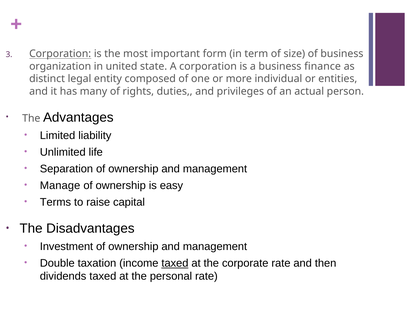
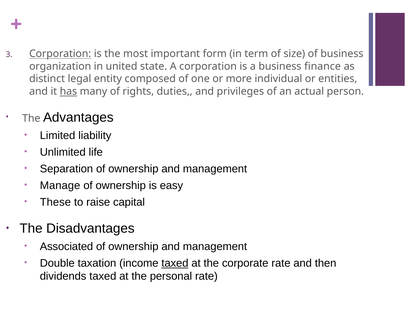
has underline: none -> present
Terms: Terms -> These
Investment: Investment -> Associated
